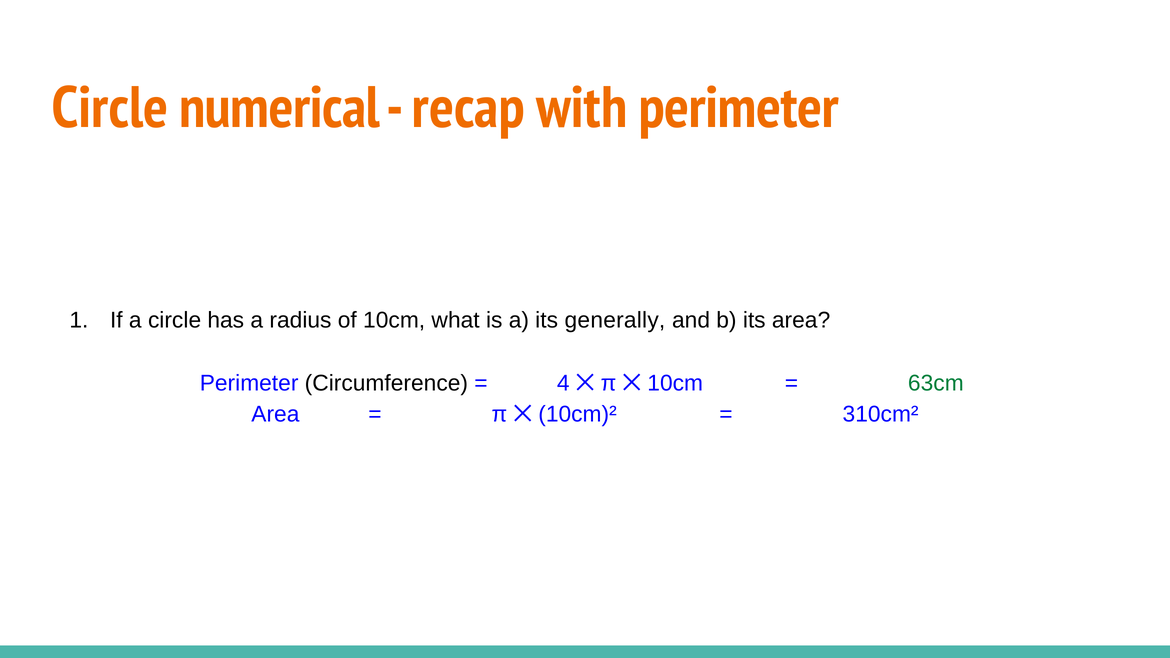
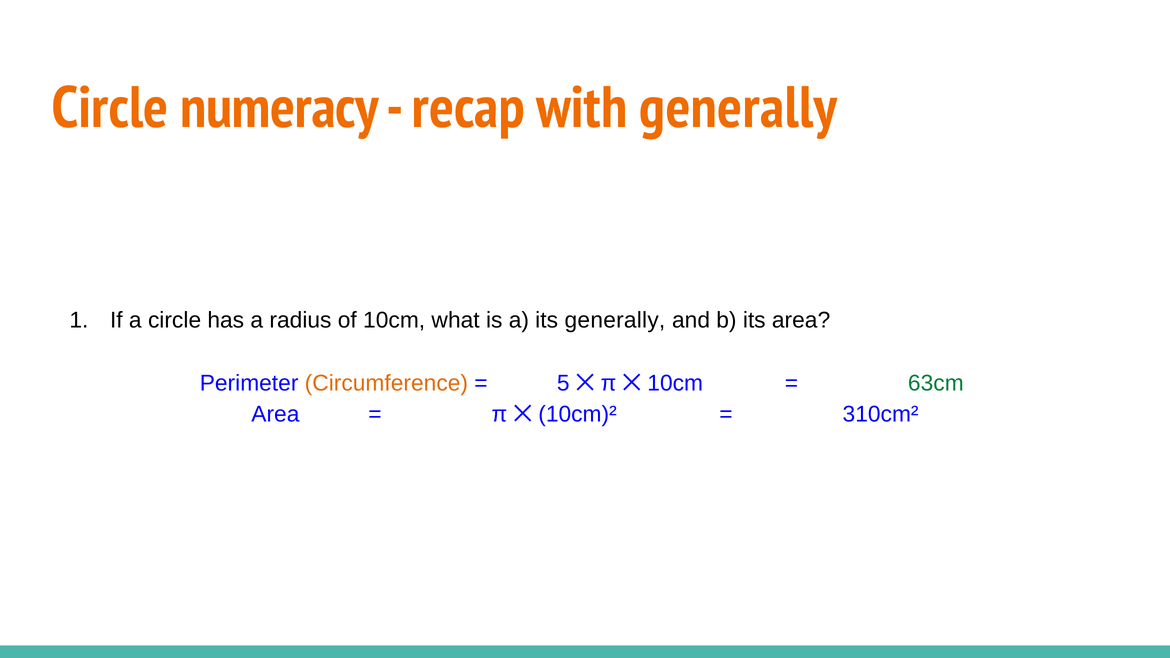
numerical: numerical -> numeracy
with perimeter: perimeter -> generally
Circumference colour: black -> orange
4: 4 -> 5
